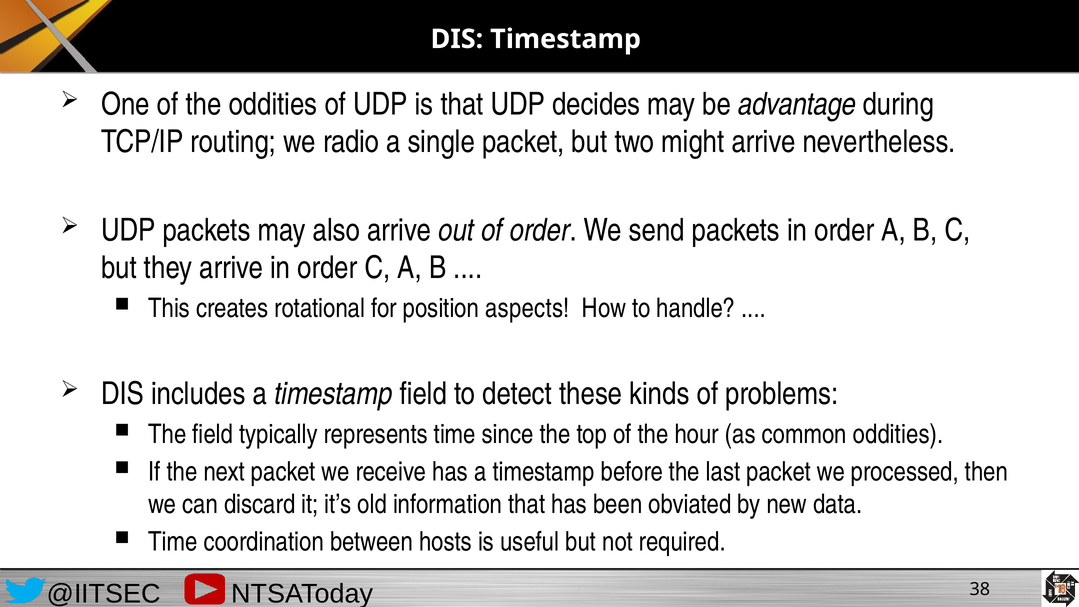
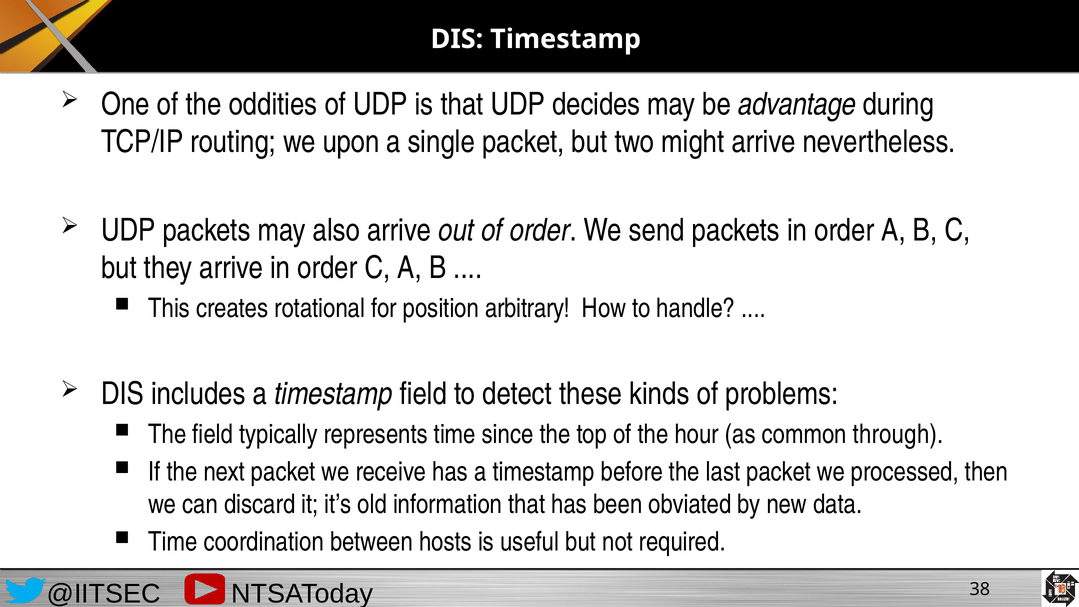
radio: radio -> upon
aspects: aspects -> arbitrary
common oddities: oddities -> through
